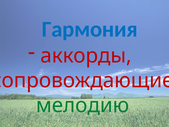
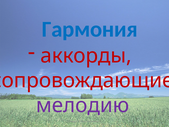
мелодию colour: green -> purple
